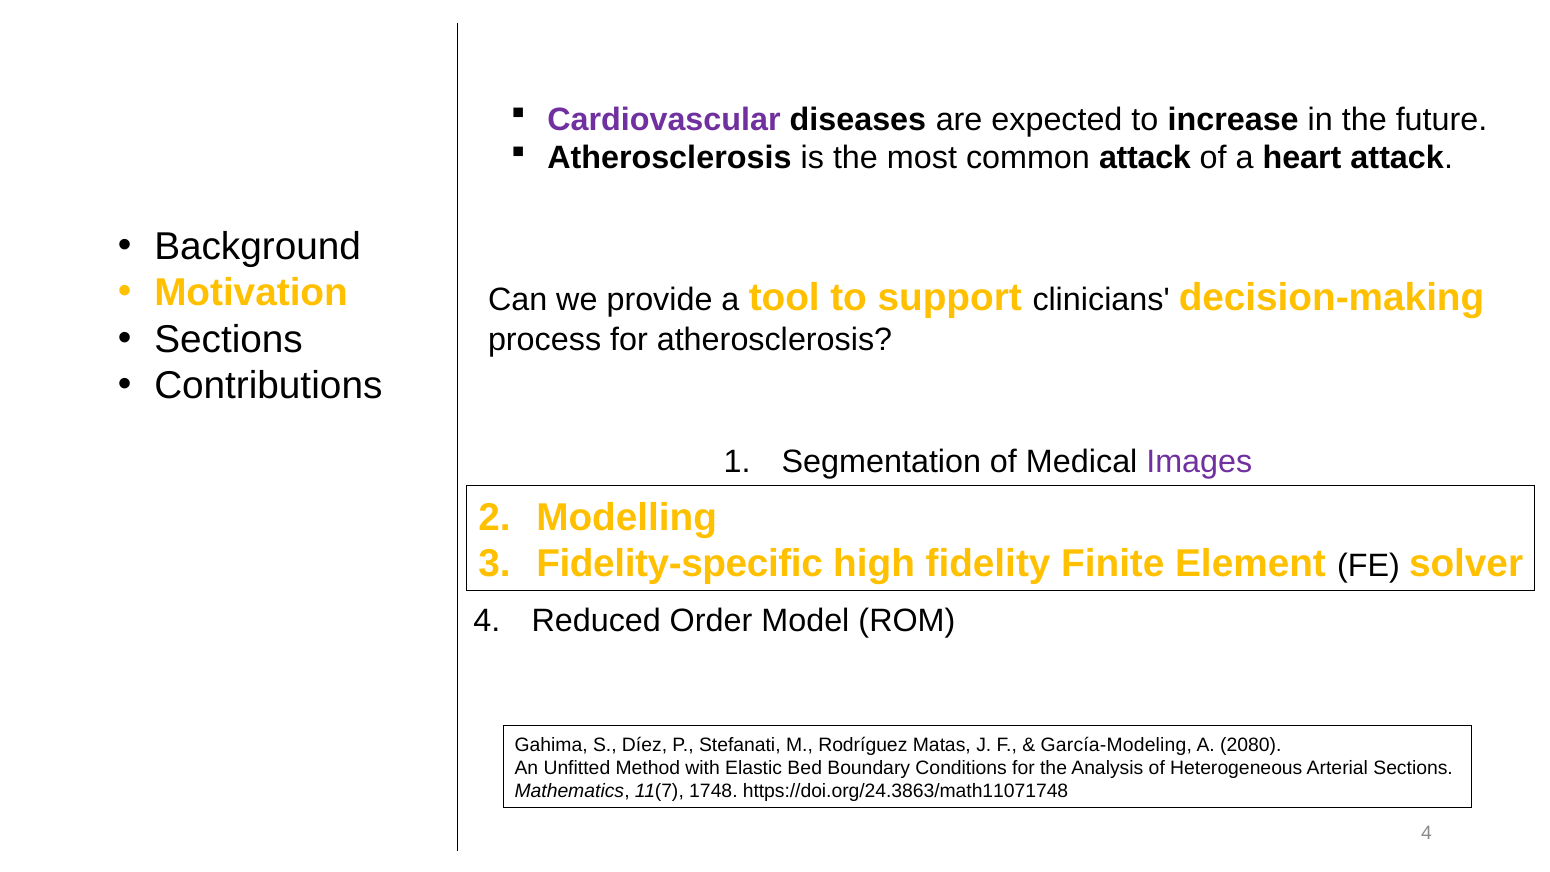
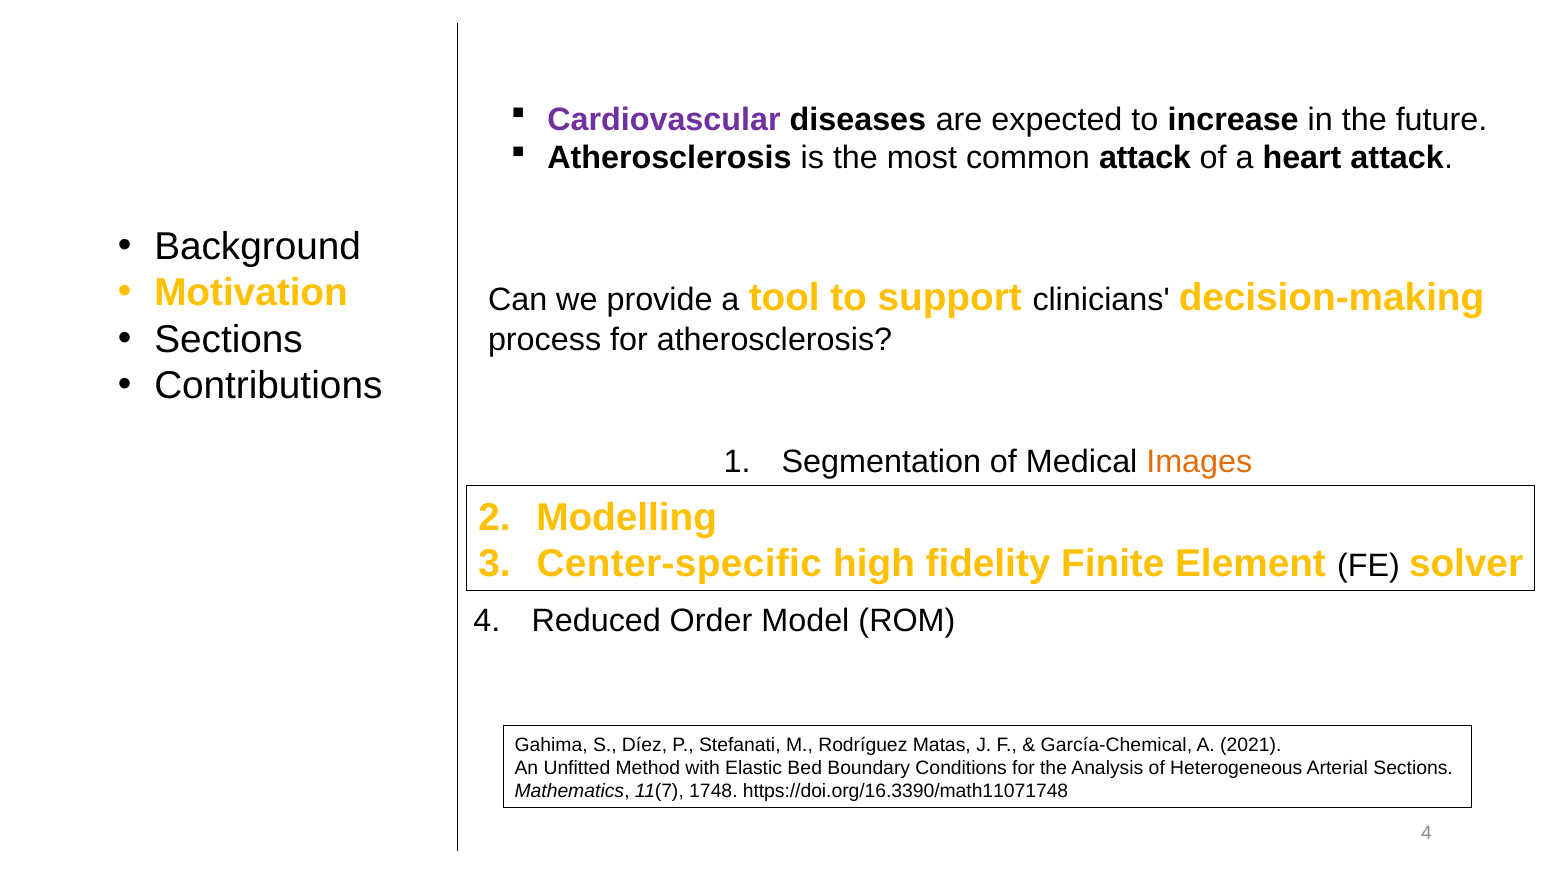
Images colour: purple -> orange
Fidelity-specific: Fidelity-specific -> Center-specific
García-Modeling: García-Modeling -> García-Chemical
2080: 2080 -> 2021
https://doi.org/24.3863/math11071748: https://doi.org/24.3863/math11071748 -> https://doi.org/16.3390/math11071748
